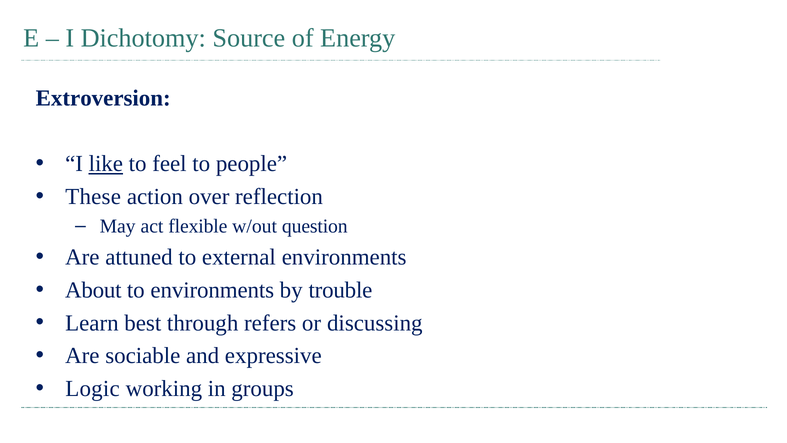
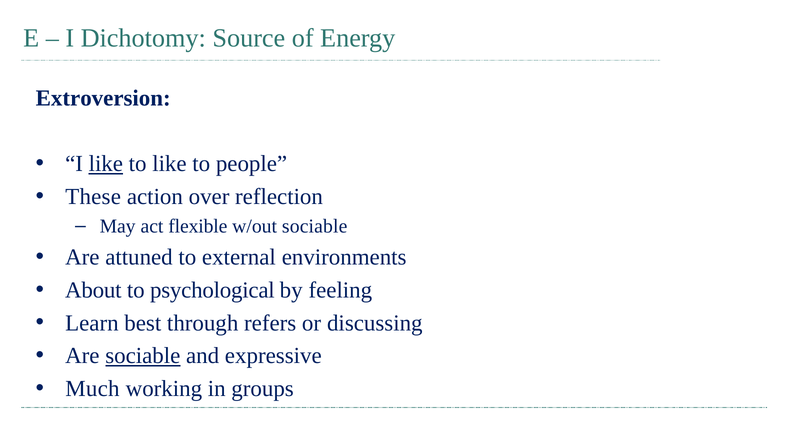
to feel: feel -> like
w/out question: question -> sociable
to environments: environments -> psychological
trouble: trouble -> feeling
sociable at (143, 356) underline: none -> present
Logic: Logic -> Much
